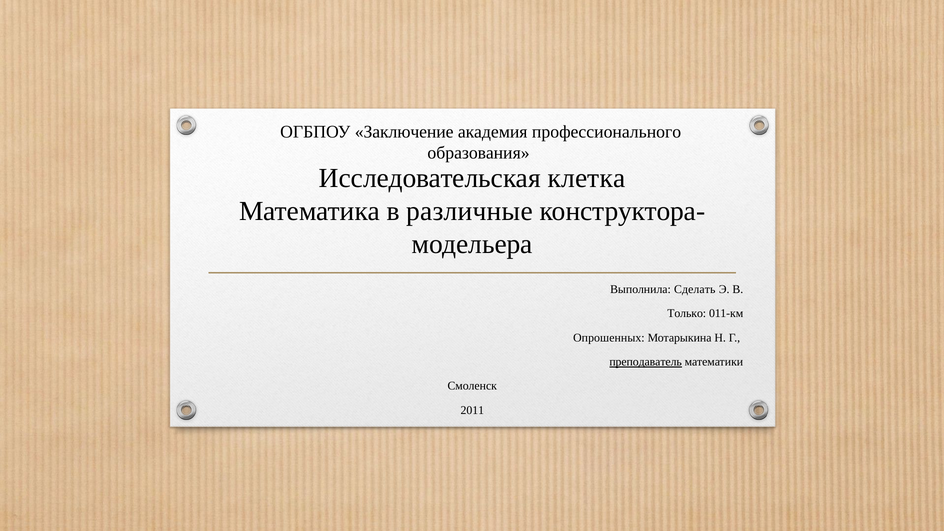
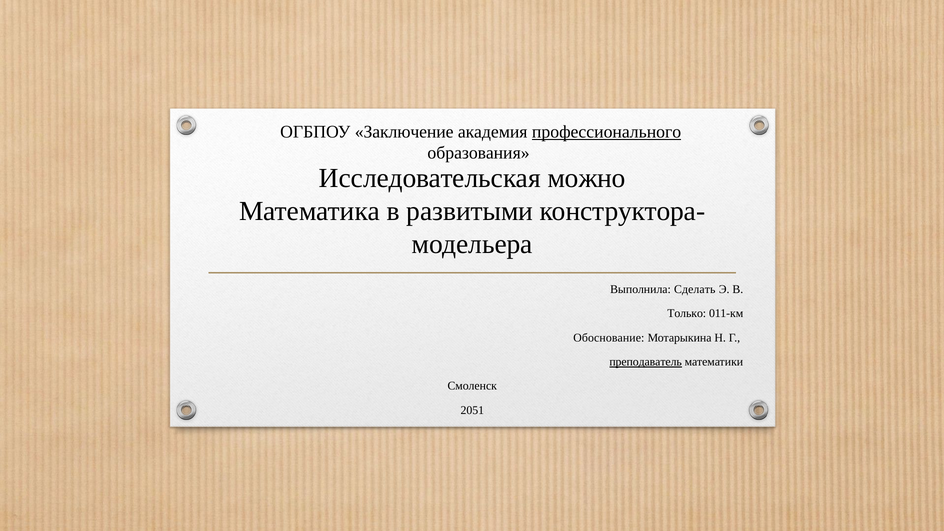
профессионального underline: none -> present
клетка: клетка -> можно
различные: различные -> развитыми
Опрошенных: Опрошенных -> Обоснование
2011: 2011 -> 2051
